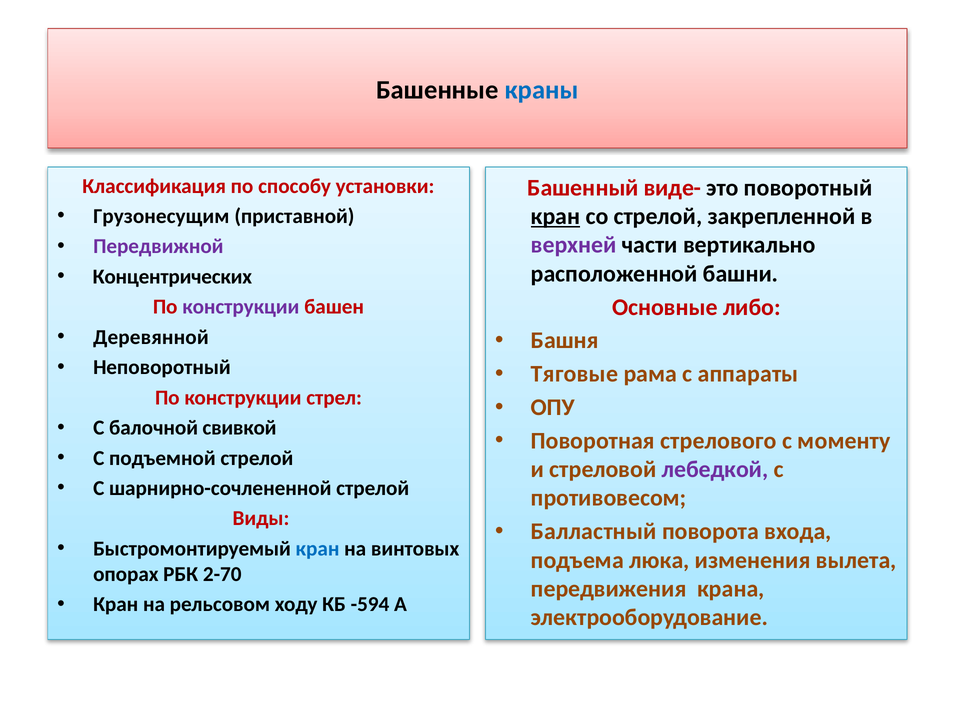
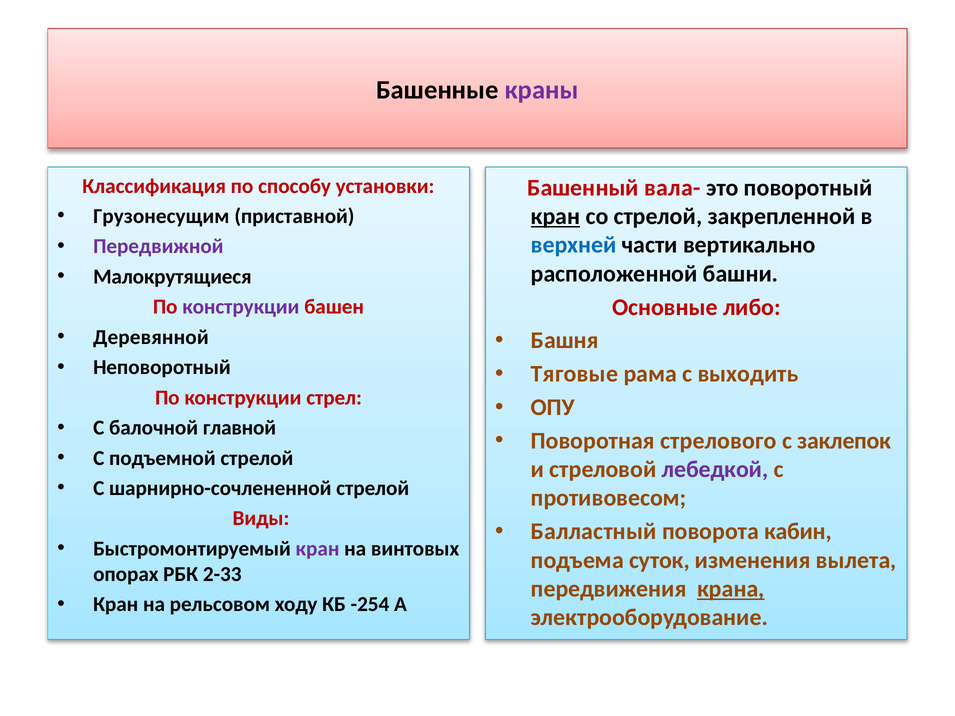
краны colour: blue -> purple
виде-: виде- -> вала-
верхней colour: purple -> blue
Концентрических: Концентрических -> Малокрутящиеся
аппараты: аппараты -> выходить
свивкой: свивкой -> главной
моменту: моменту -> заклепок
входа: входа -> кабин
кран at (318, 549) colour: blue -> purple
люка: люка -> суток
2-70: 2-70 -> 2-33
крана underline: none -> present
-594: -594 -> -254
